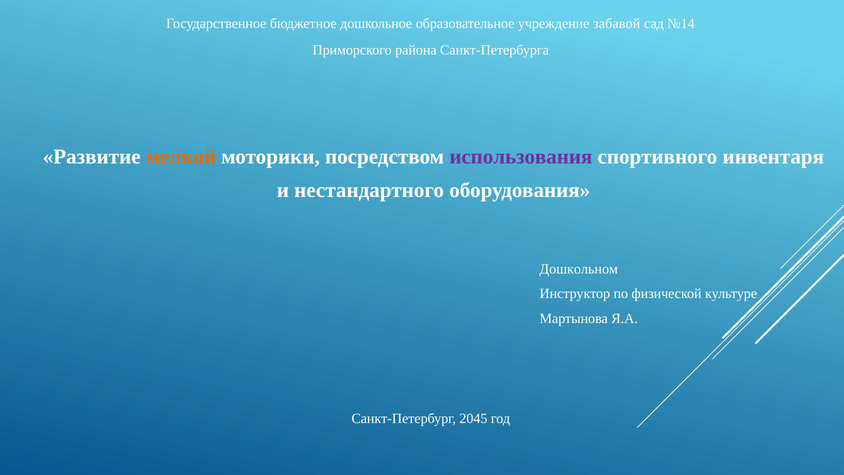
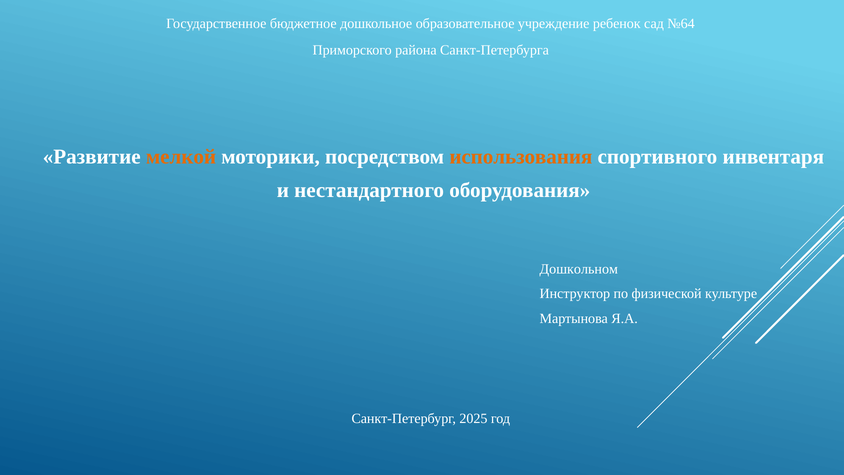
забавой: забавой -> ребенок
№14: №14 -> №64
использования colour: purple -> orange
2045: 2045 -> 2025
